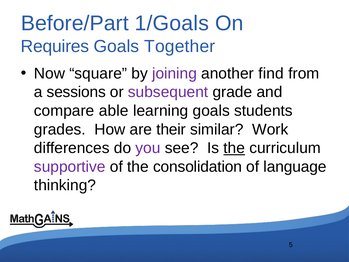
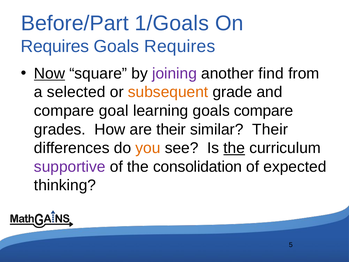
Goals Together: Together -> Requires
Now underline: none -> present
sessions: sessions -> selected
subsequent colour: purple -> orange
able: able -> goal
goals students: students -> compare
similar Work: Work -> Their
you colour: purple -> orange
language: language -> expected
